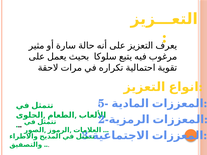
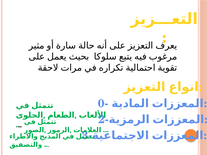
5-: 5- -> 0-
